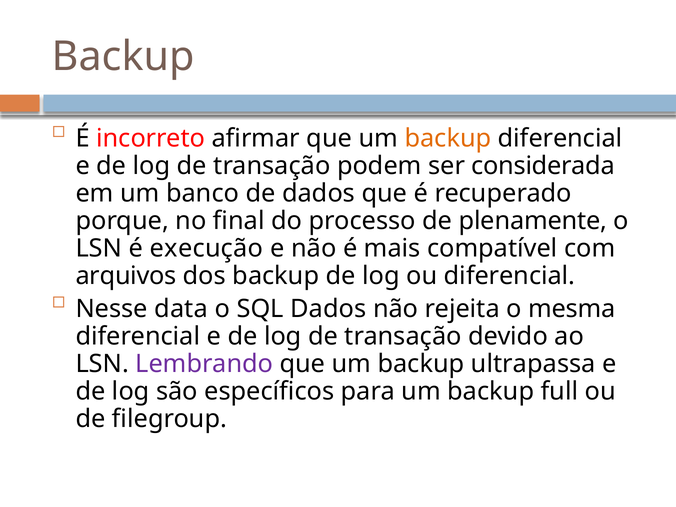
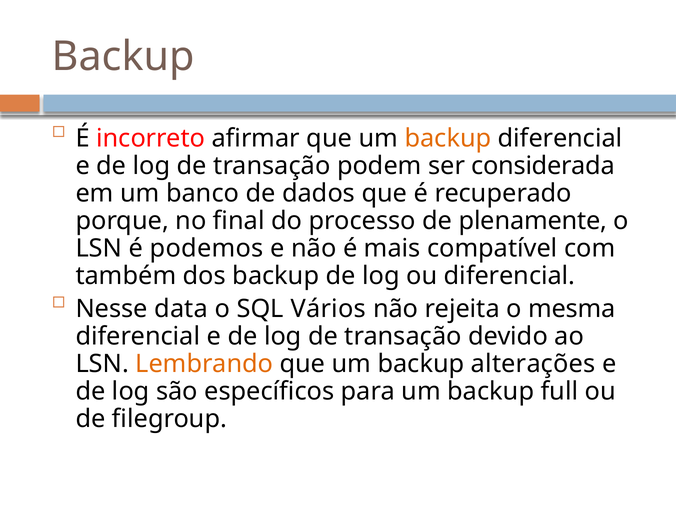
execução: execução -> podemos
arquivos: arquivos -> também
SQL Dados: Dados -> Vários
Lembrando colour: purple -> orange
ultrapassa: ultrapassa -> alterações
